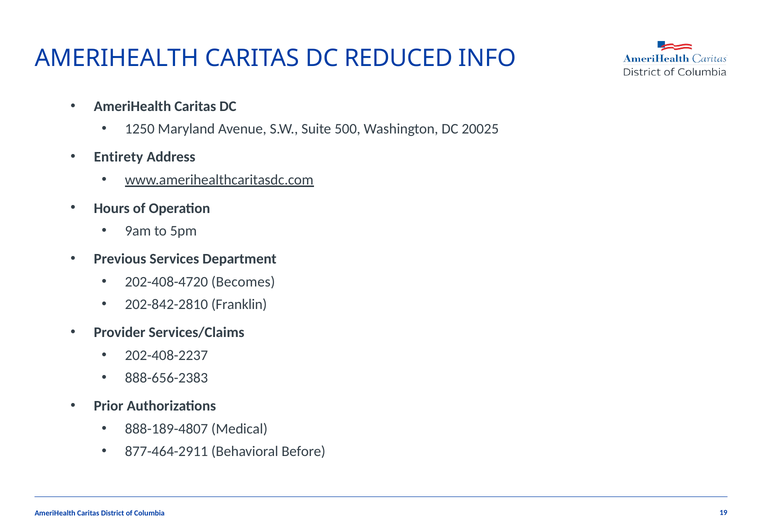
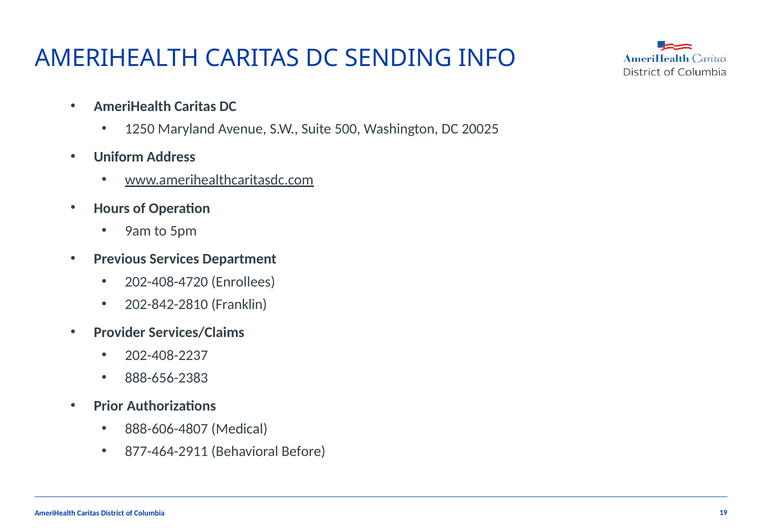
REDUCED: REDUCED -> SENDING
Entirety: Entirety -> Uniform
Becomes: Becomes -> Enrollees
888-189-4807: 888-189-4807 -> 888-606-4807
